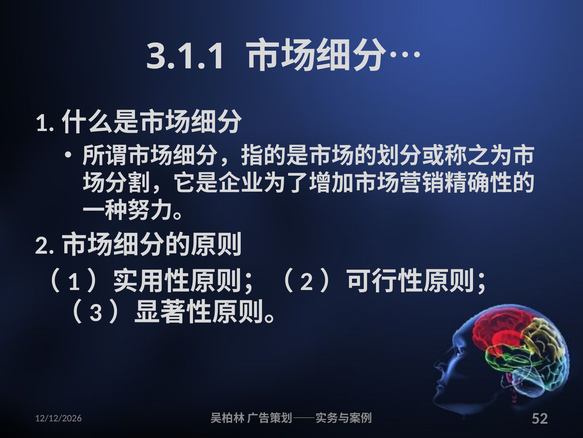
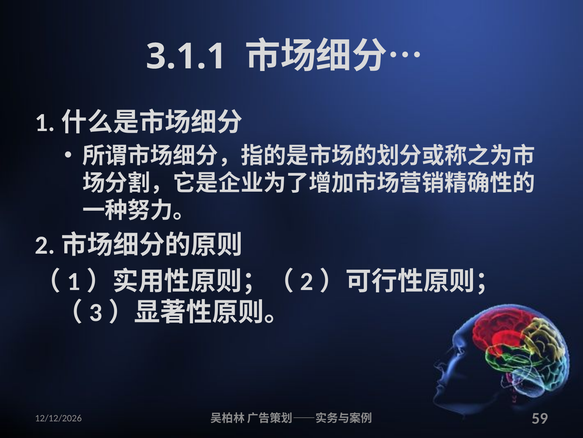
52: 52 -> 59
